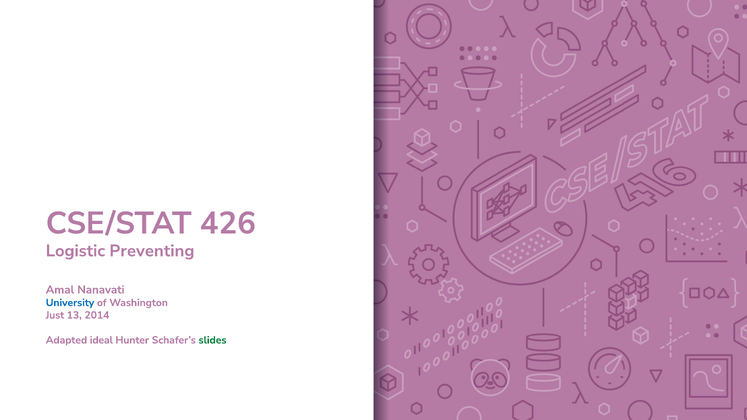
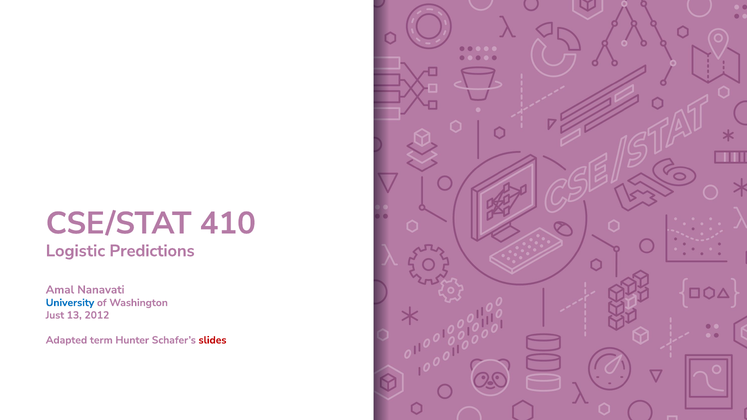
426: 426 -> 410
Preventing: Preventing -> Predictions
2014: 2014 -> 2012
ideal: ideal -> term
slides colour: green -> red
